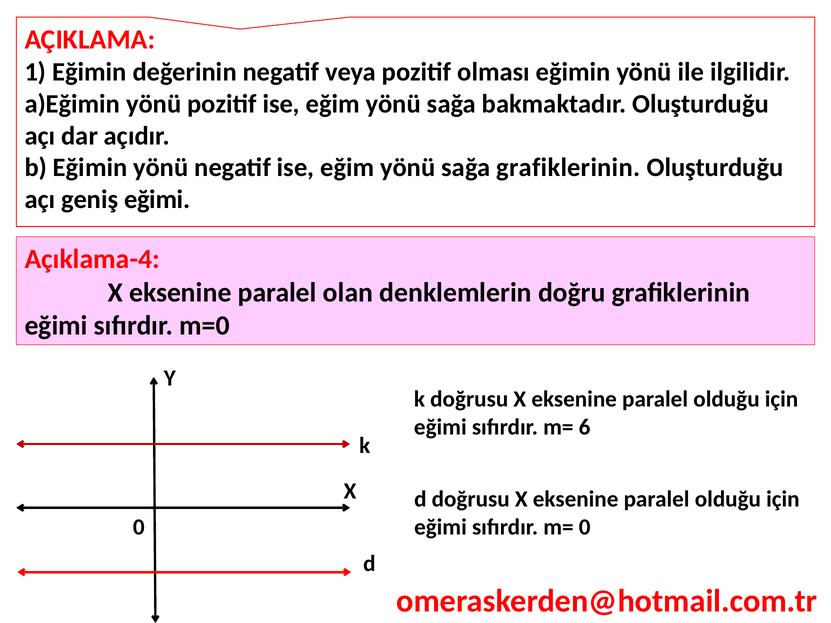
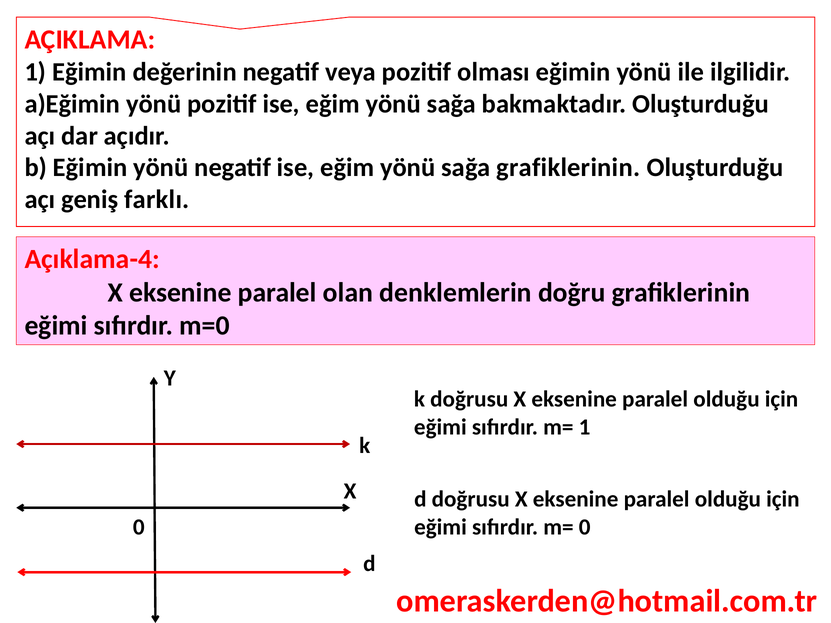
geniş eğimi: eğimi -> farklı
m= 6: 6 -> 1
